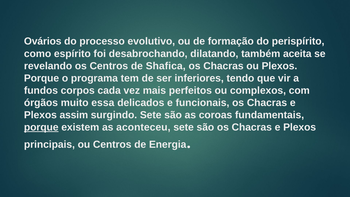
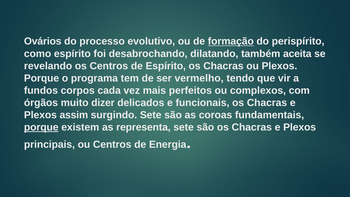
formação underline: none -> present
de Shafica: Shafica -> Espírito
inferiores: inferiores -> vermelho
essa: essa -> dizer
aconteceu: aconteceu -> representa
